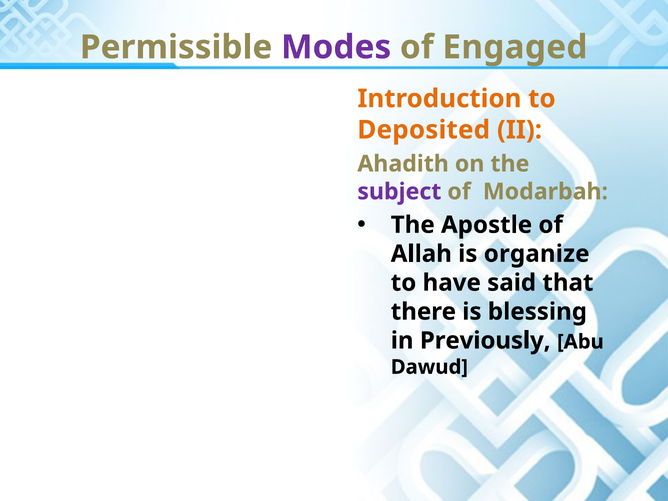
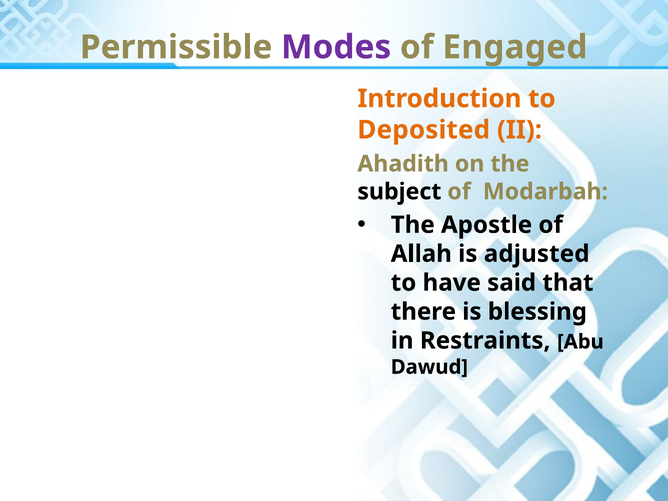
subject colour: purple -> black
organize: organize -> adjusted
Previously: Previously -> Restraints
